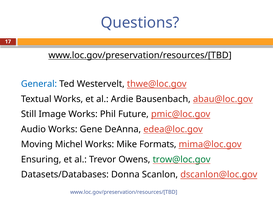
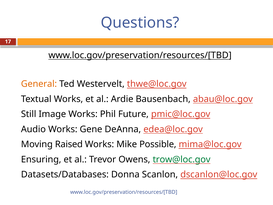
General colour: blue -> orange
Michel: Michel -> Raised
Formats: Formats -> Possible
